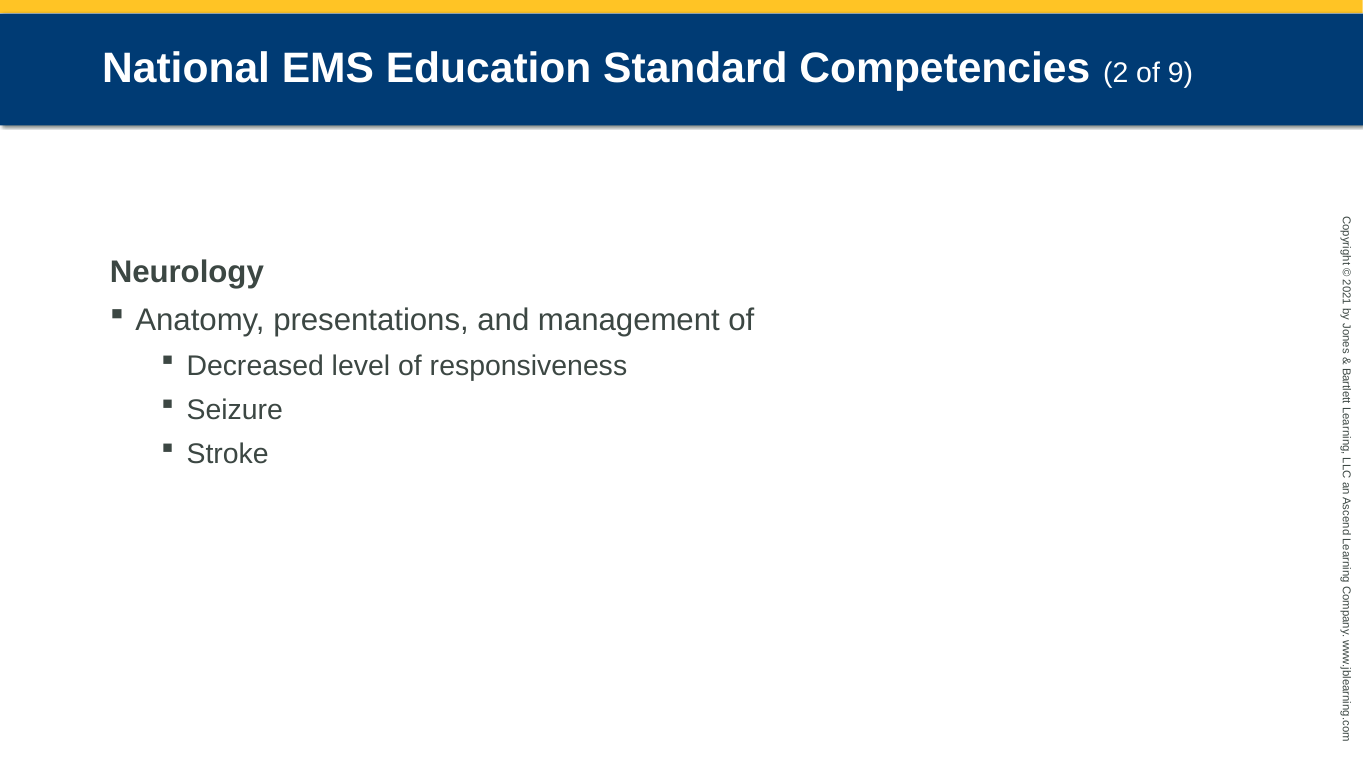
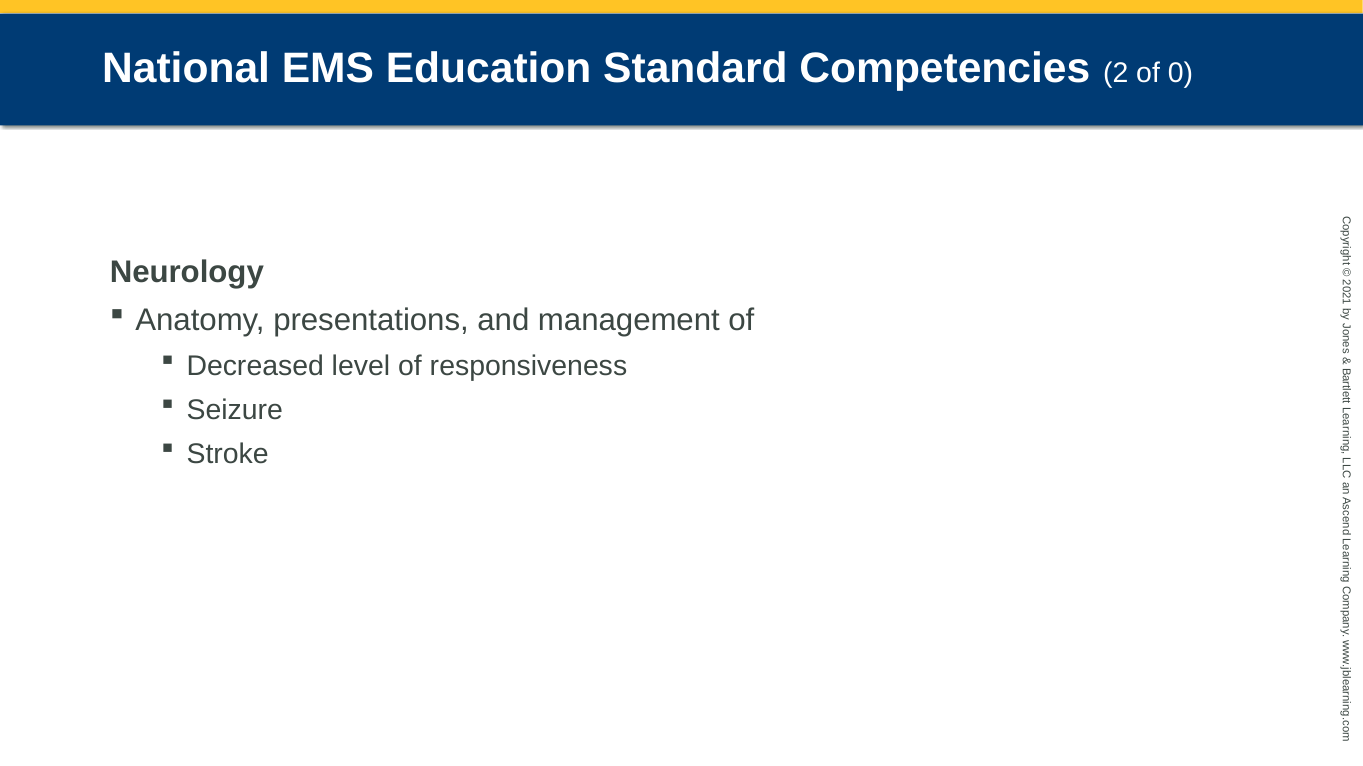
of 9: 9 -> 0
